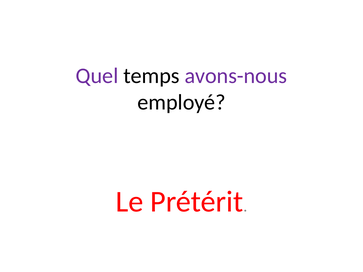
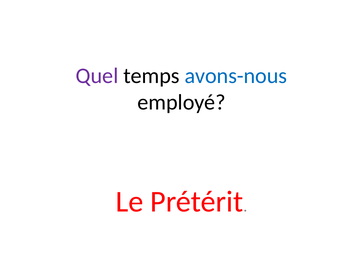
avons-nous colour: purple -> blue
